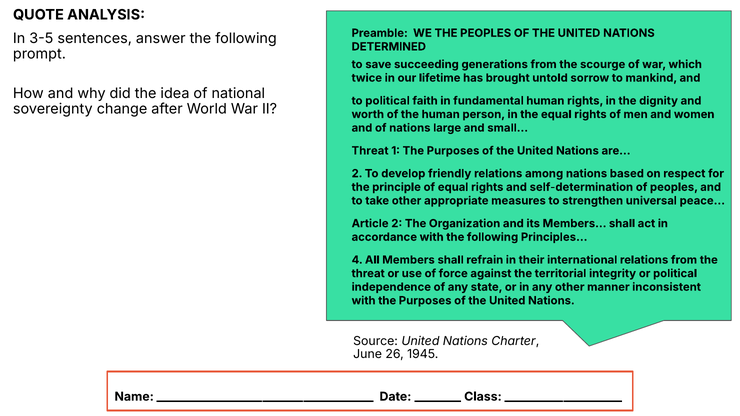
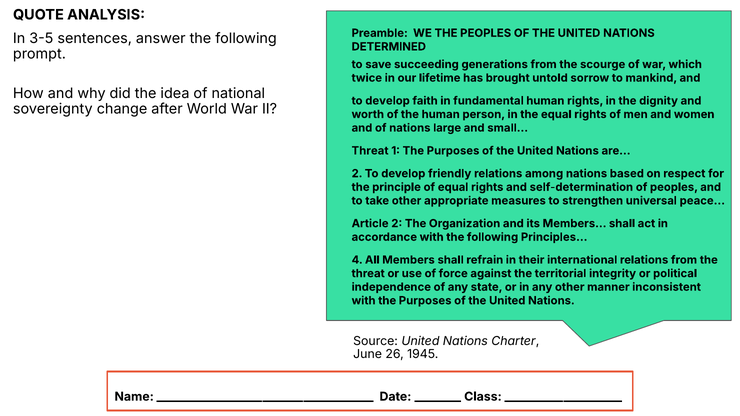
political at (387, 101): political -> develop
